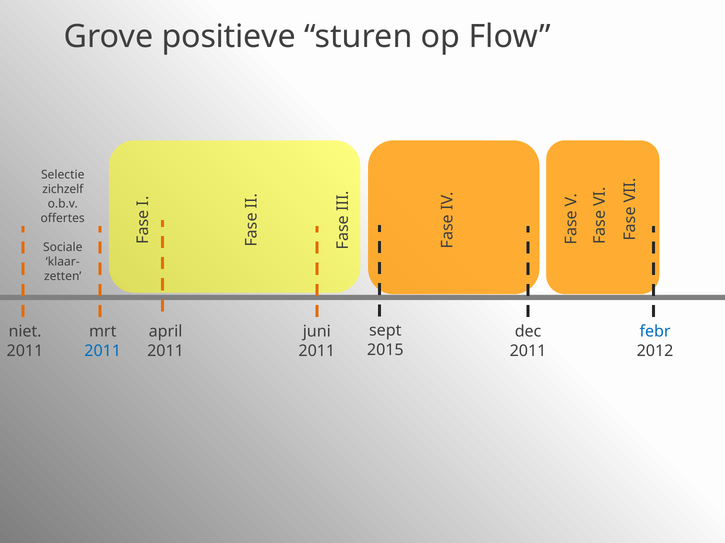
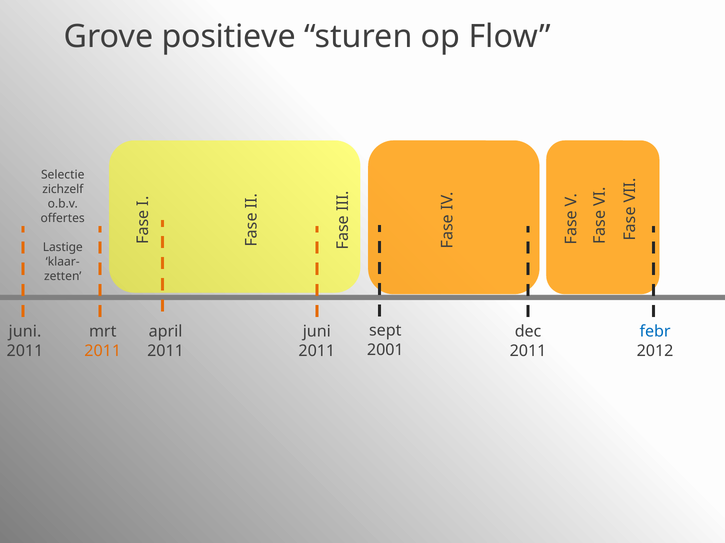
Sociale: Sociale -> Lastige
niet at (25, 332): niet -> juni
2015: 2015 -> 2001
2011 at (103, 351) colour: blue -> orange
